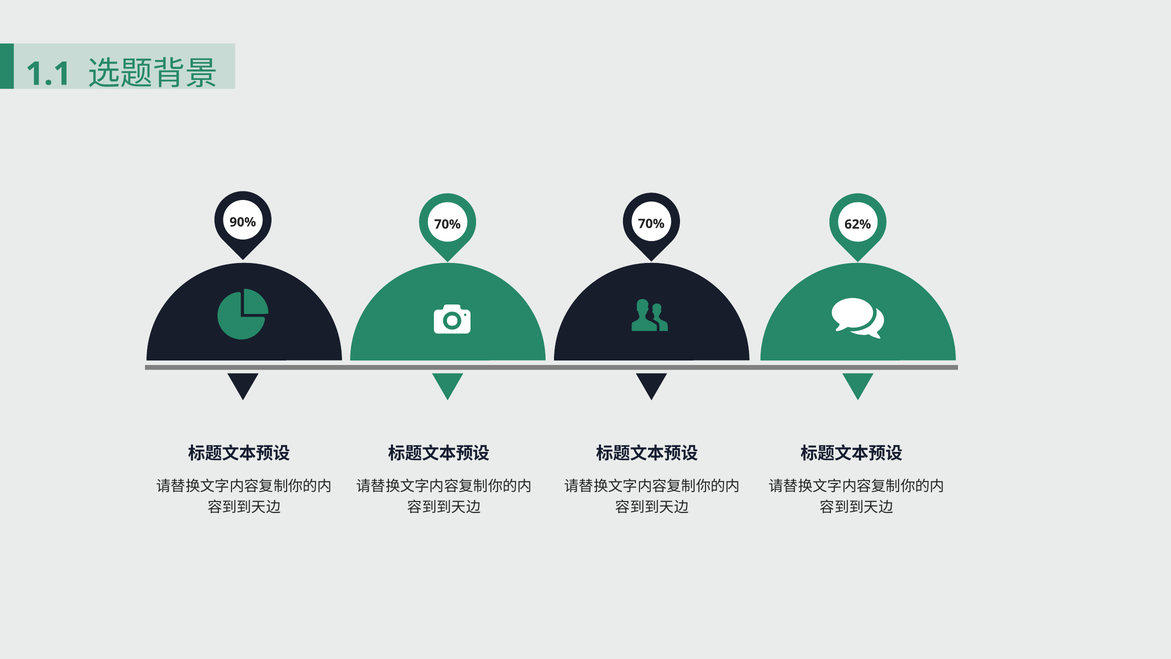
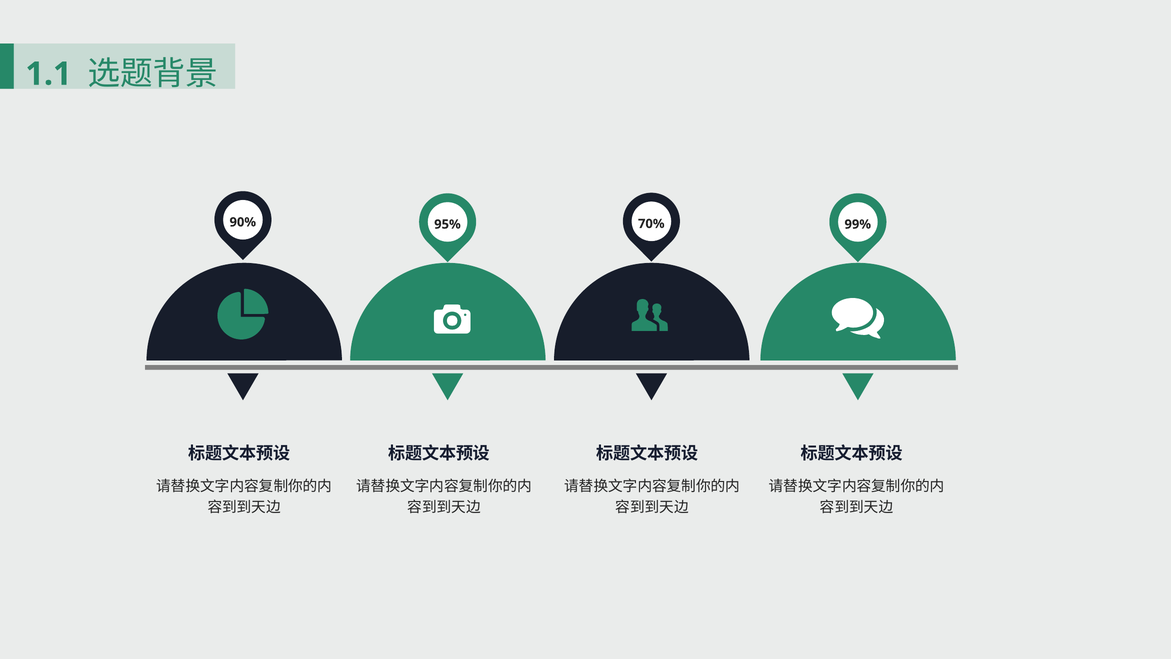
90% 70%: 70% -> 95%
62%: 62% -> 99%
